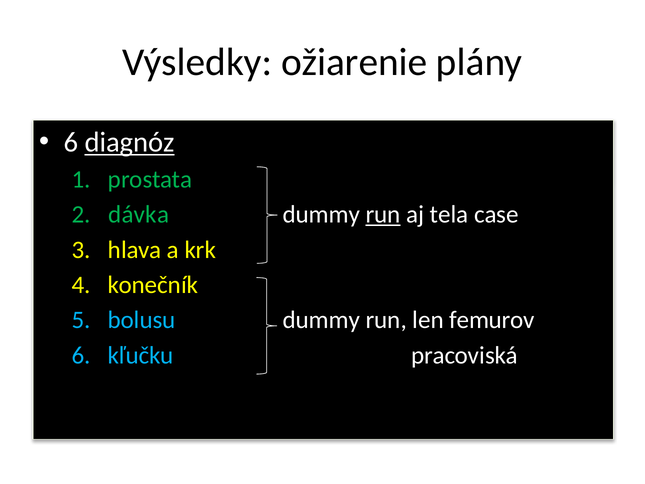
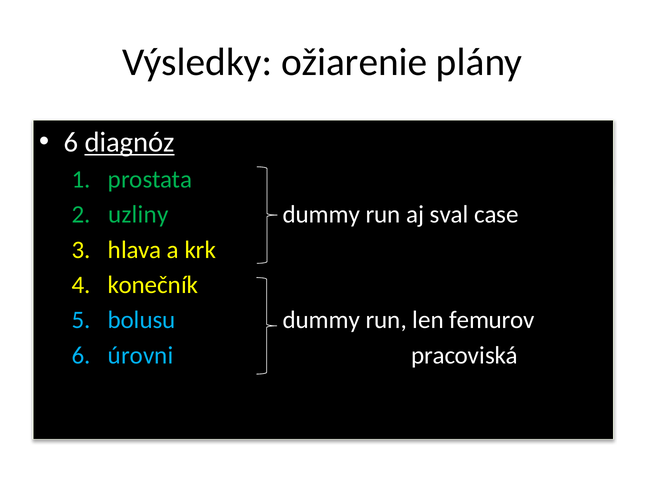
dávka: dávka -> uzliny
run at (383, 215) underline: present -> none
tela: tela -> sval
kľučku: kľučku -> úrovni
